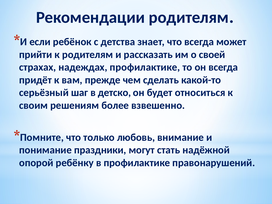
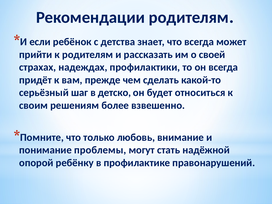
надеждах профилактике: профилактике -> профилактики
праздники: праздники -> проблемы
